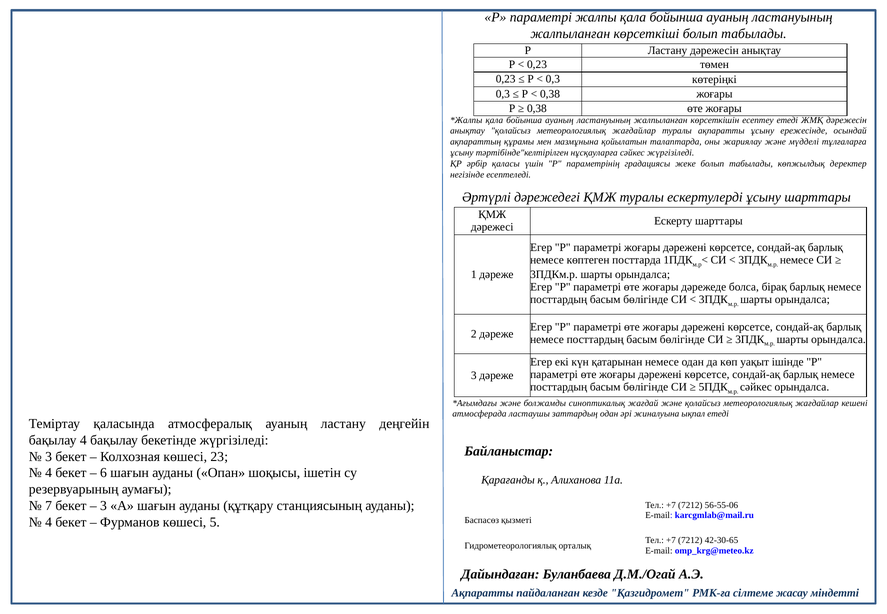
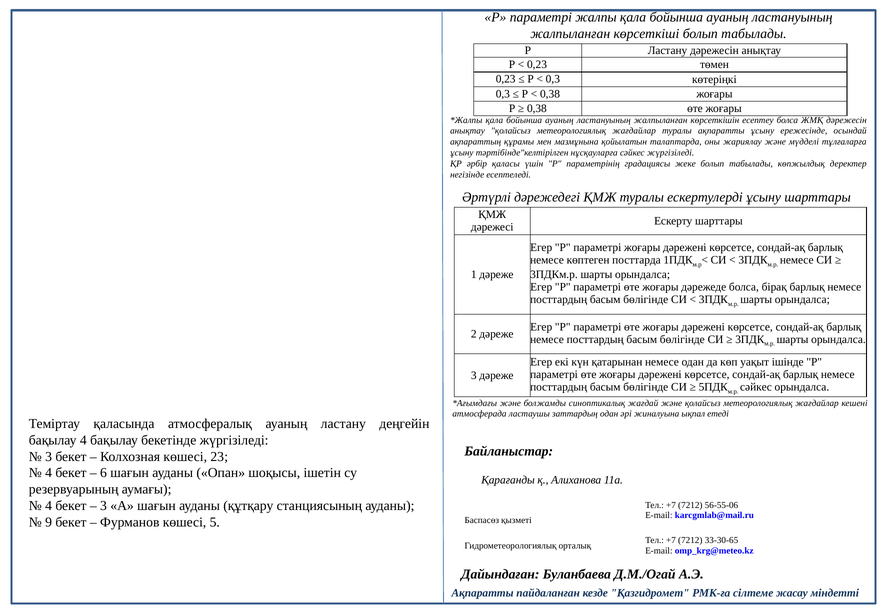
есептеу етеді: етеді -> болса
7 at (49, 506): 7 -> 4
4 at (49, 522): 4 -> 9
42-30-65: 42-30-65 -> 33-30-65
